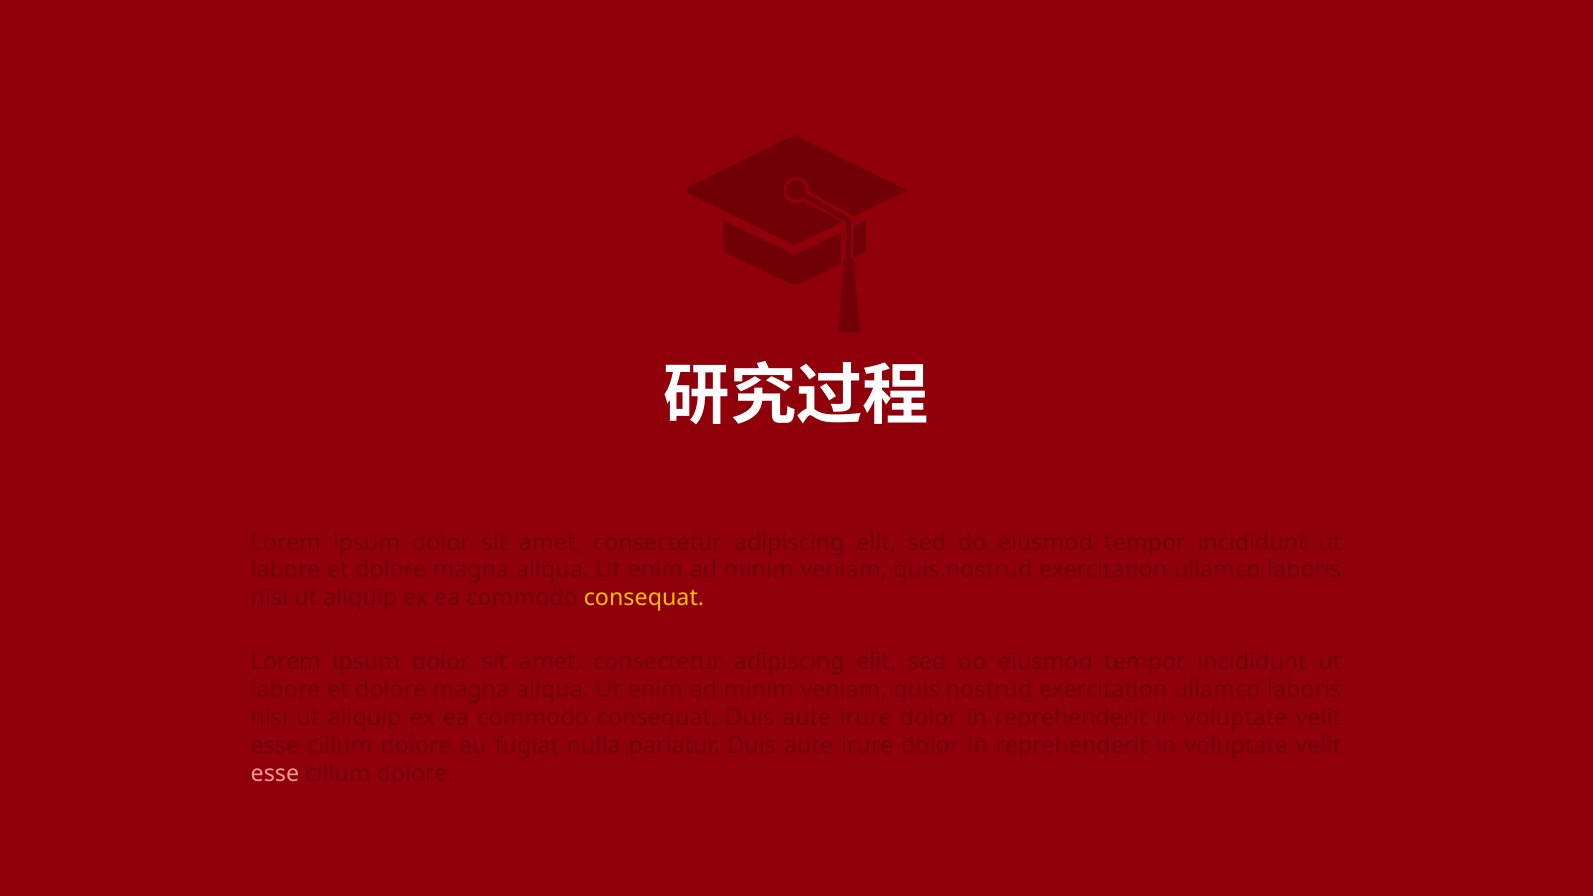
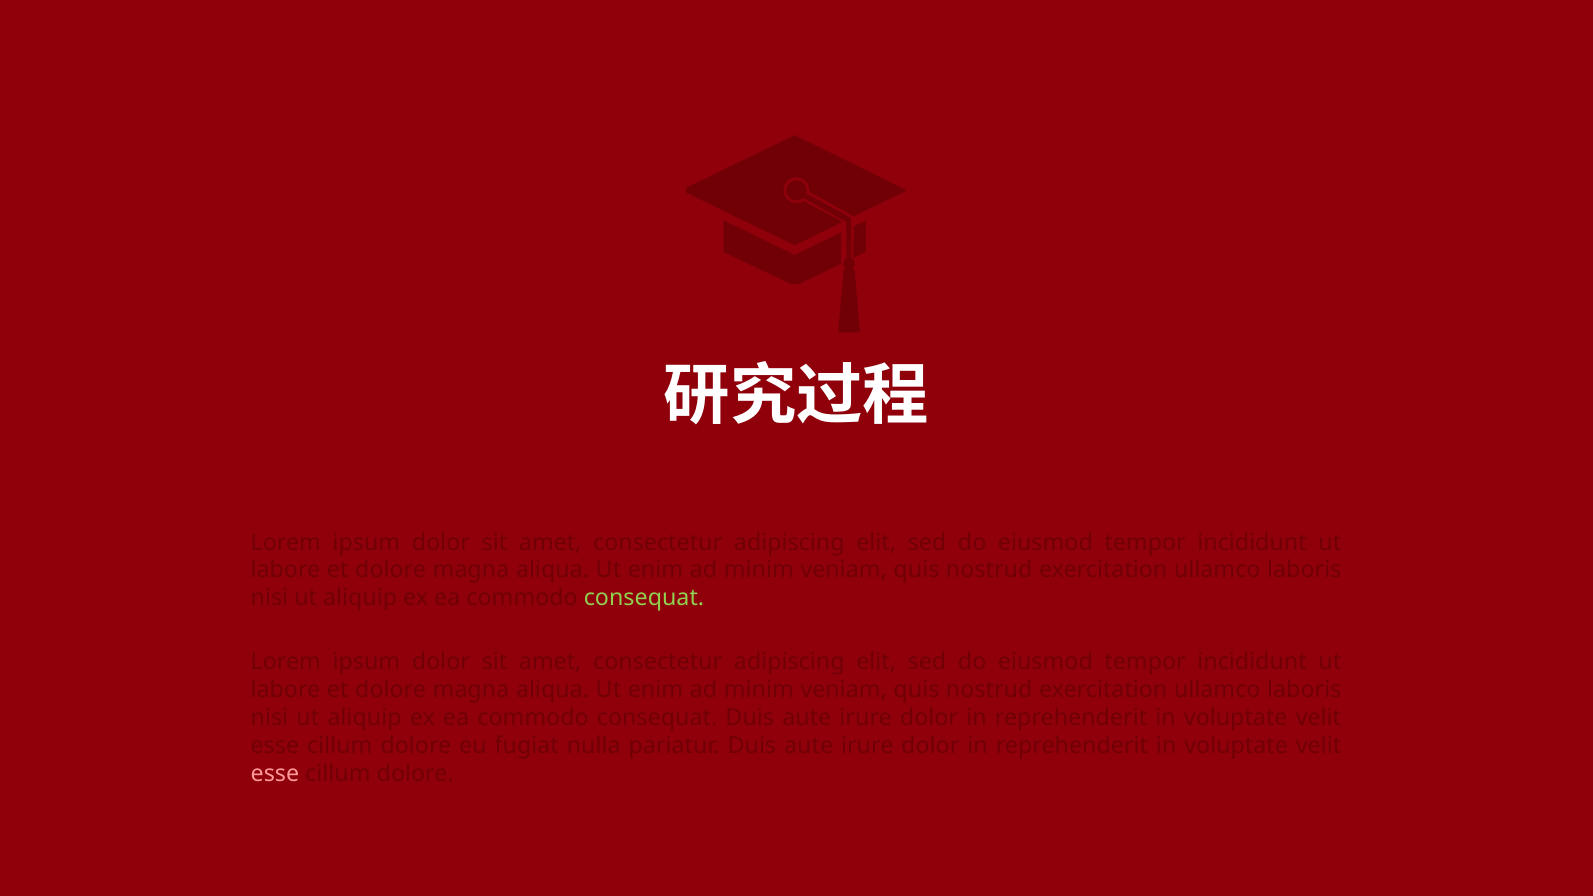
consequat at (644, 598) colour: yellow -> light green
